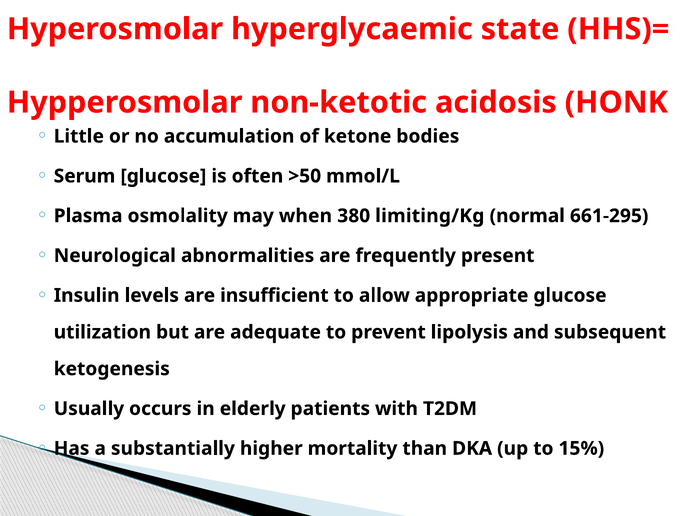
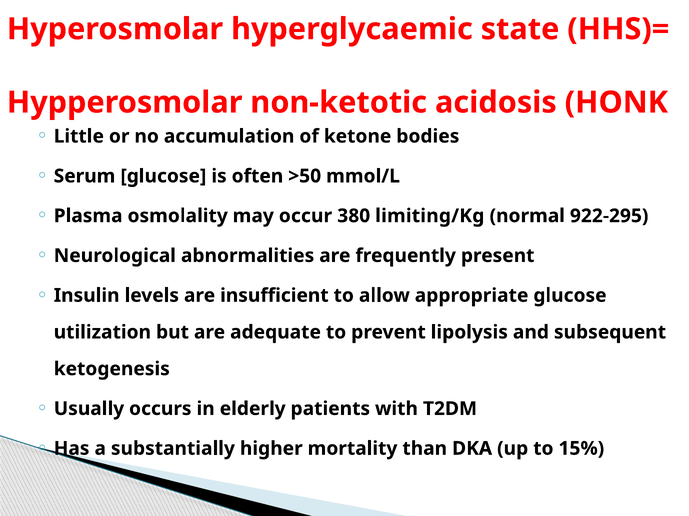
when: when -> occur
661-295: 661-295 -> 922-295
